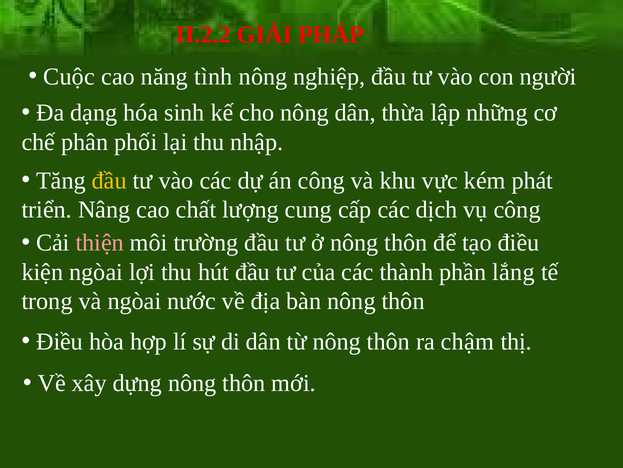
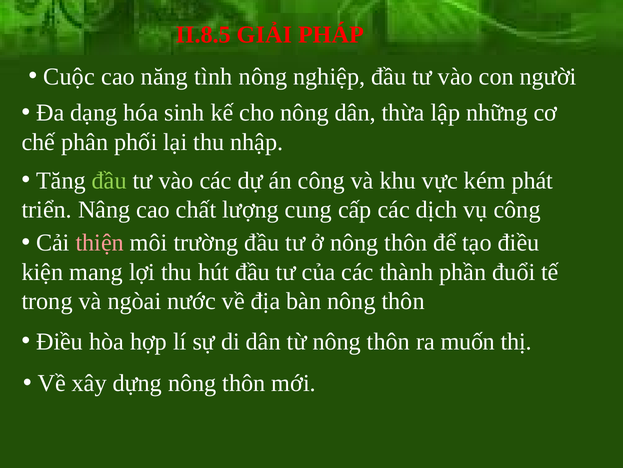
II.2.2: II.2.2 -> II.8.5
đầu at (109, 180) colour: yellow -> light green
kiện ngòai: ngòai -> mang
lắng: lắng -> đuổi
chậm: chậm -> muốn
